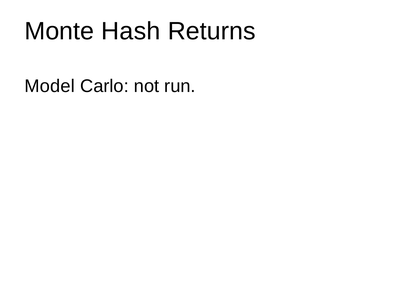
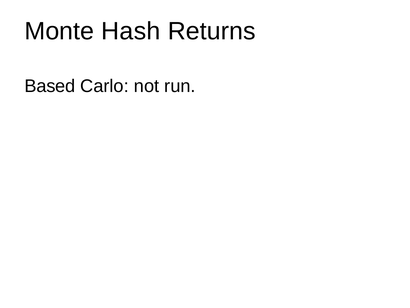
Model: Model -> Based
